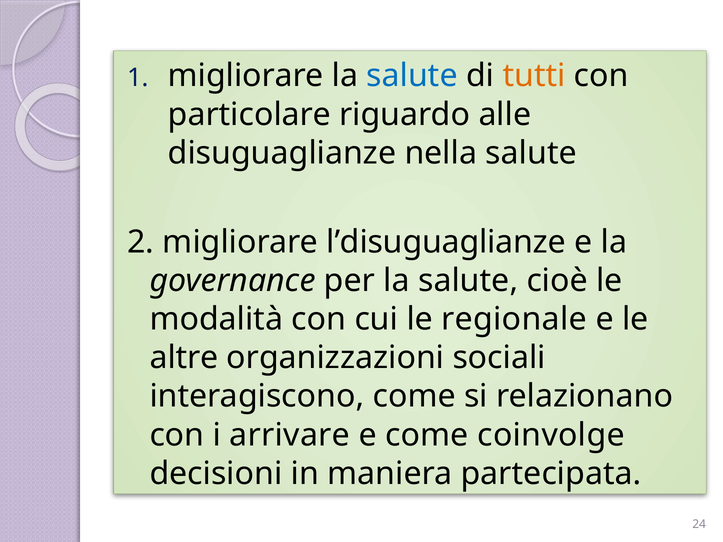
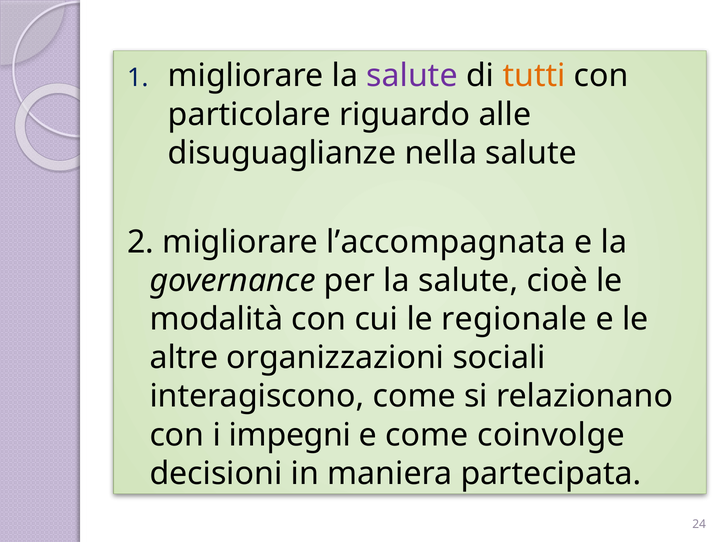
salute at (412, 76) colour: blue -> purple
l’disuguaglianze: l’disuguaglianze -> l’accompagnata
arrivare: arrivare -> impegni
